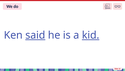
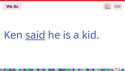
kid underline: present -> none
